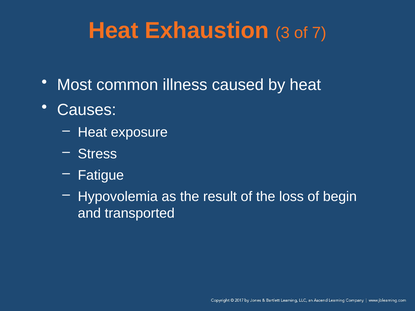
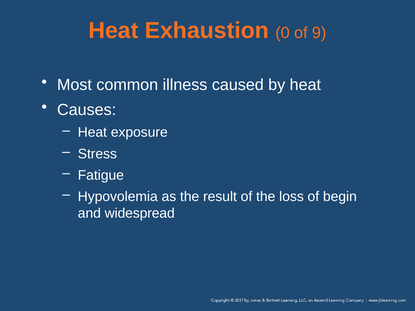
3: 3 -> 0
7: 7 -> 9
transported: transported -> widespread
